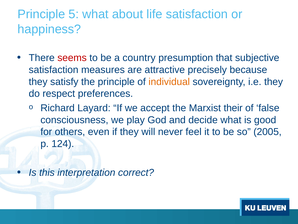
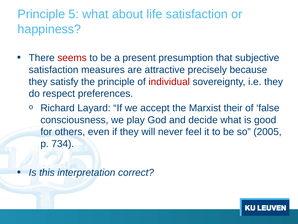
country: country -> present
individual colour: orange -> red
124: 124 -> 734
